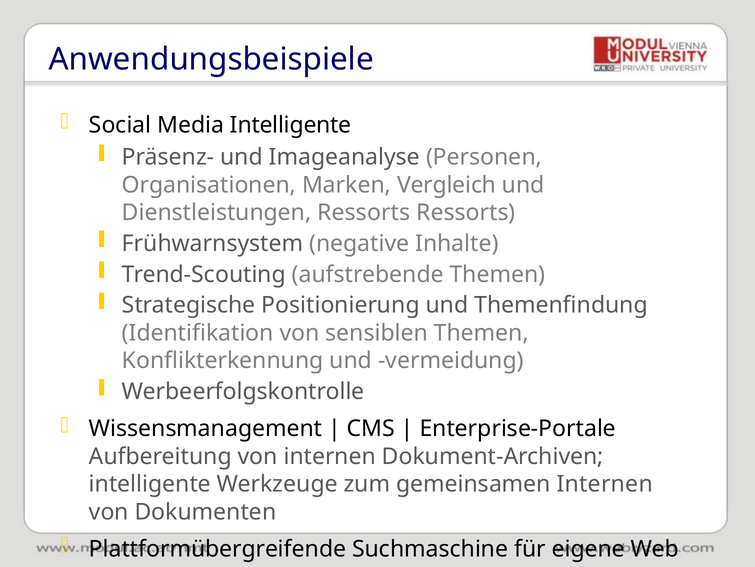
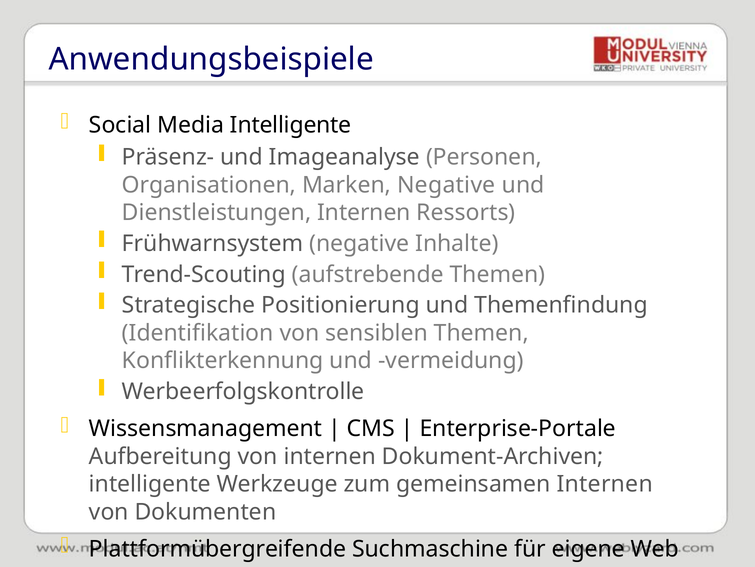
Marken Vergleich: Vergleich -> Negative
Dienstleistungen Ressorts: Ressorts -> Internen
